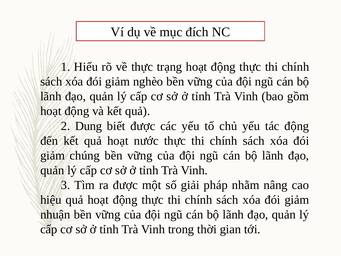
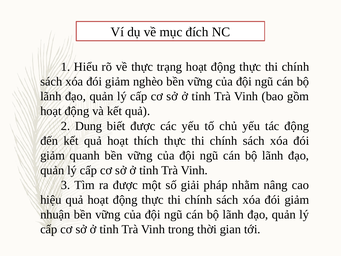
nước: nước -> thích
chúng: chúng -> quanh
